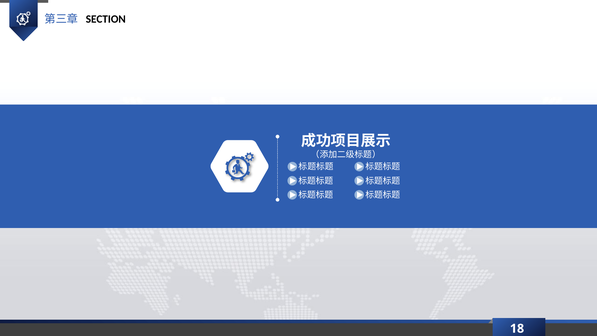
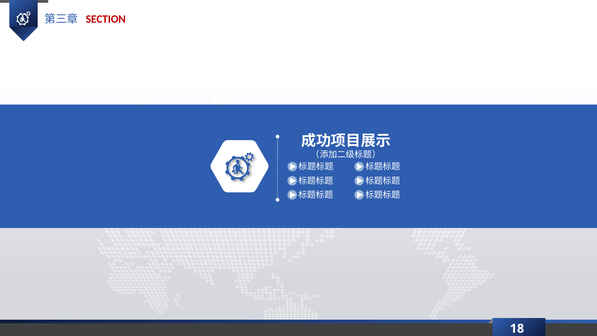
SECTION colour: black -> red
